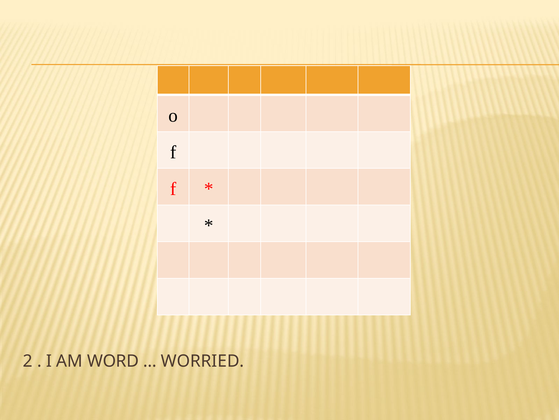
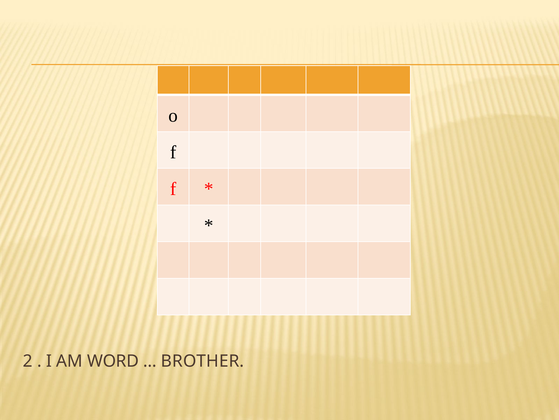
WORRIED: WORRIED -> BROTHER
